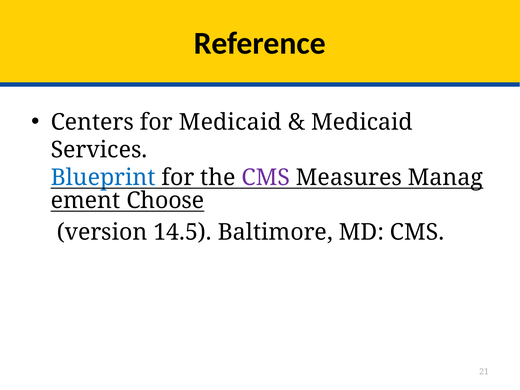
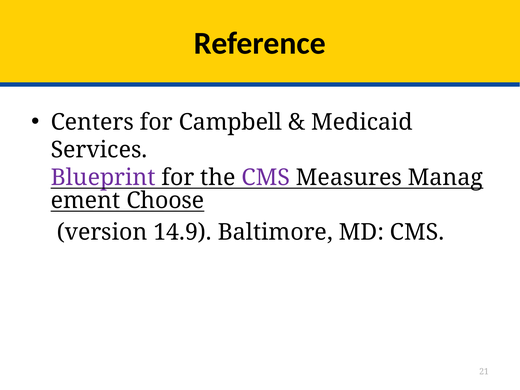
for Medicaid: Medicaid -> Campbell
Blueprint colour: blue -> purple
14.5: 14.5 -> 14.9
